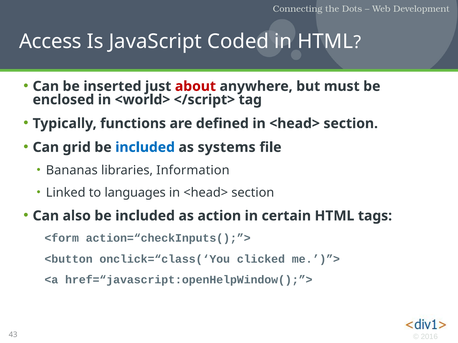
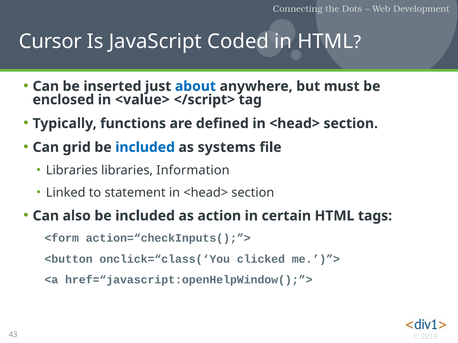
Access: Access -> Cursor
about colour: red -> blue
<world>: <world> -> <value>
Bananas at (72, 171): Bananas -> Libraries
languages: languages -> statement
